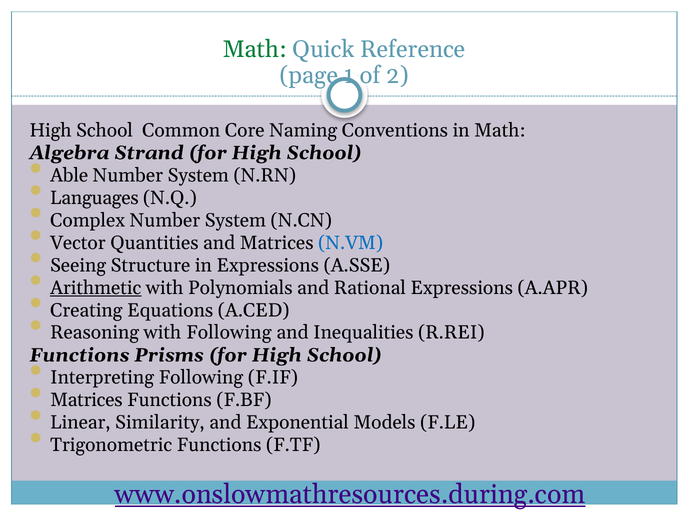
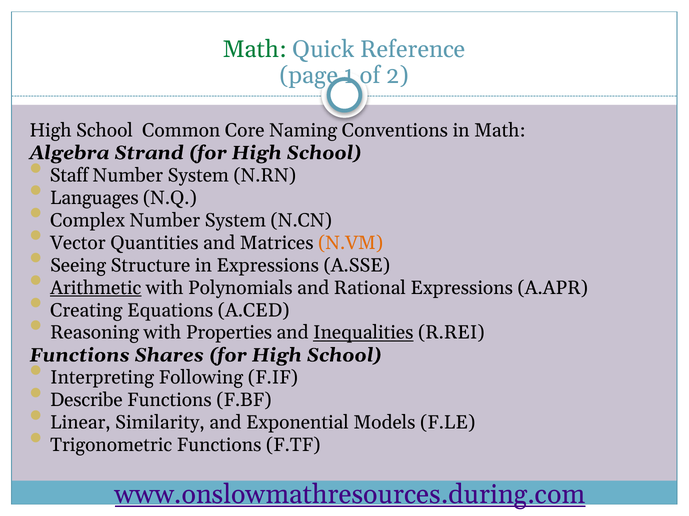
Able: Able -> Staff
N.VM colour: blue -> orange
with Following: Following -> Properties
Inequalities underline: none -> present
Prisms: Prisms -> Shares
Matrices at (86, 401): Matrices -> Describe
